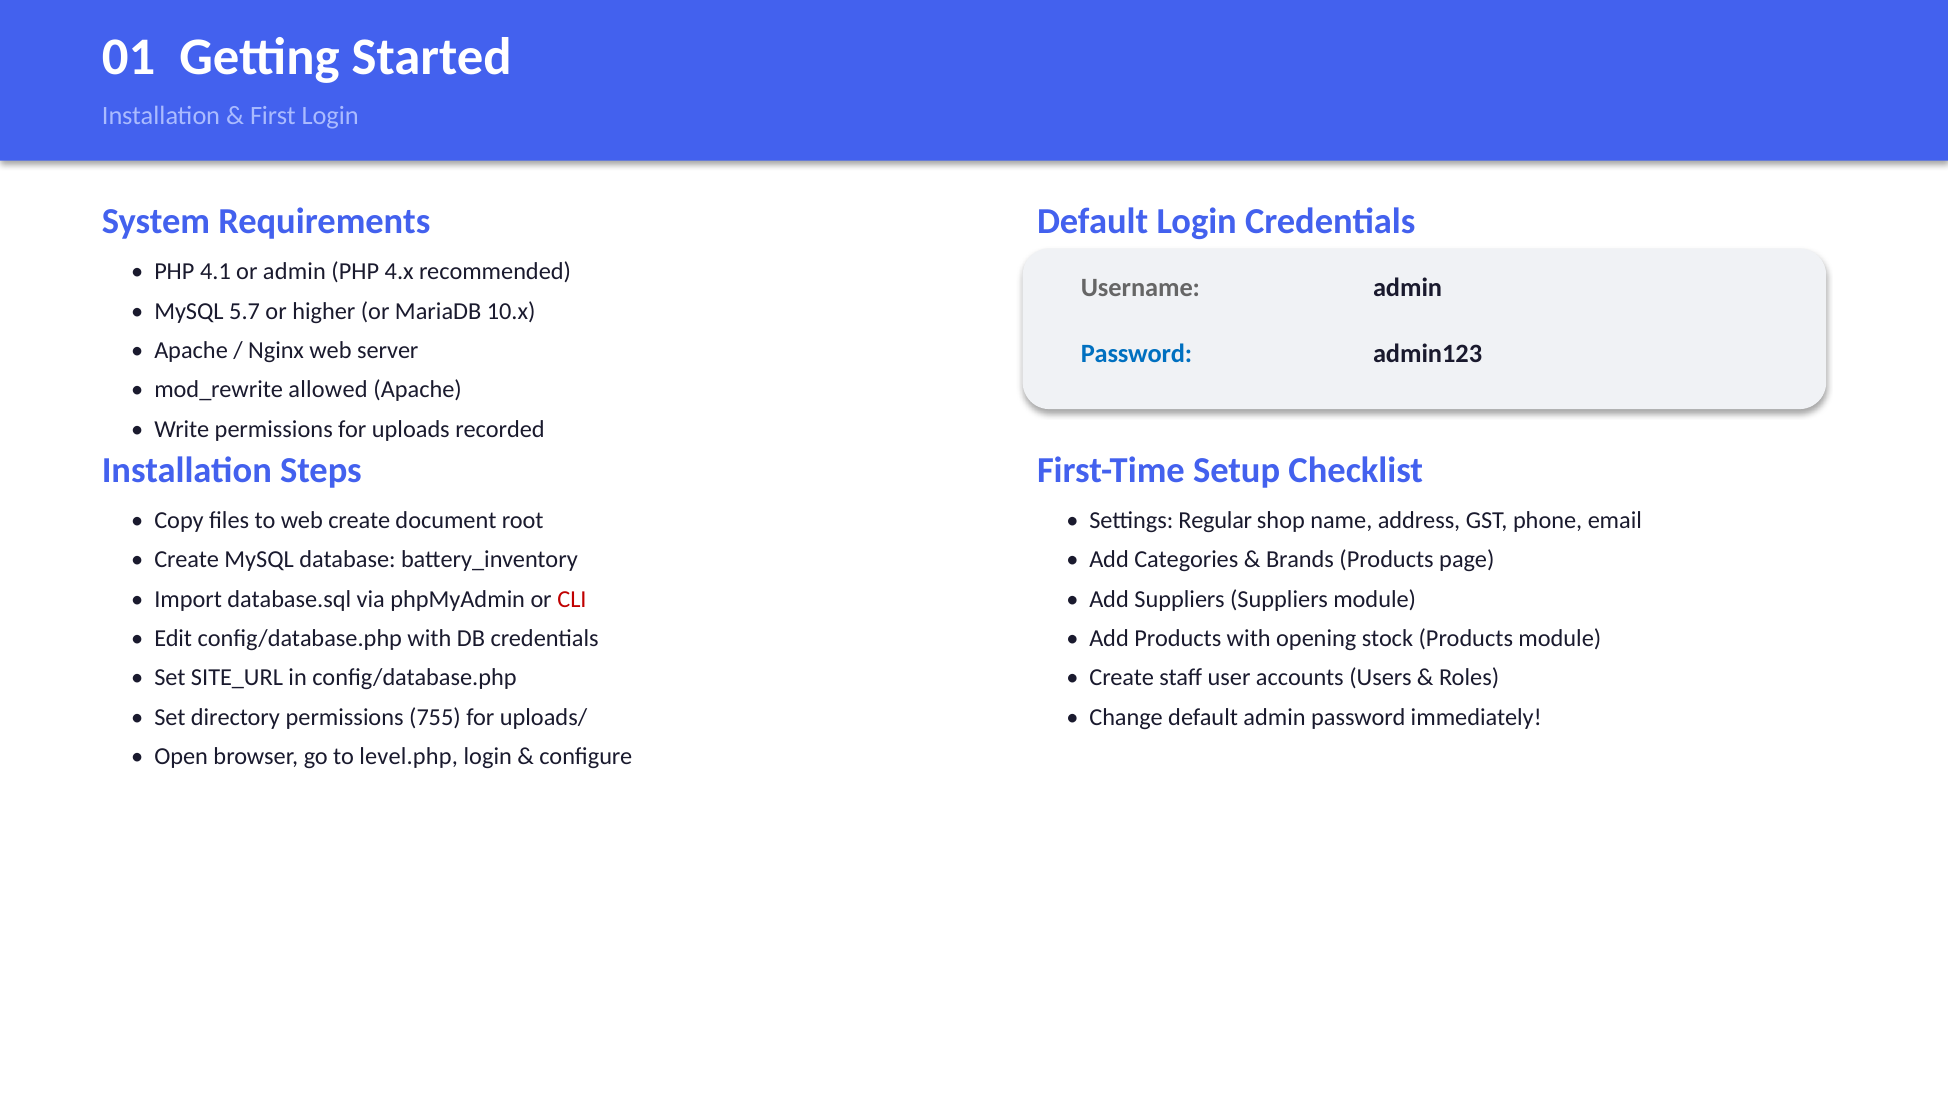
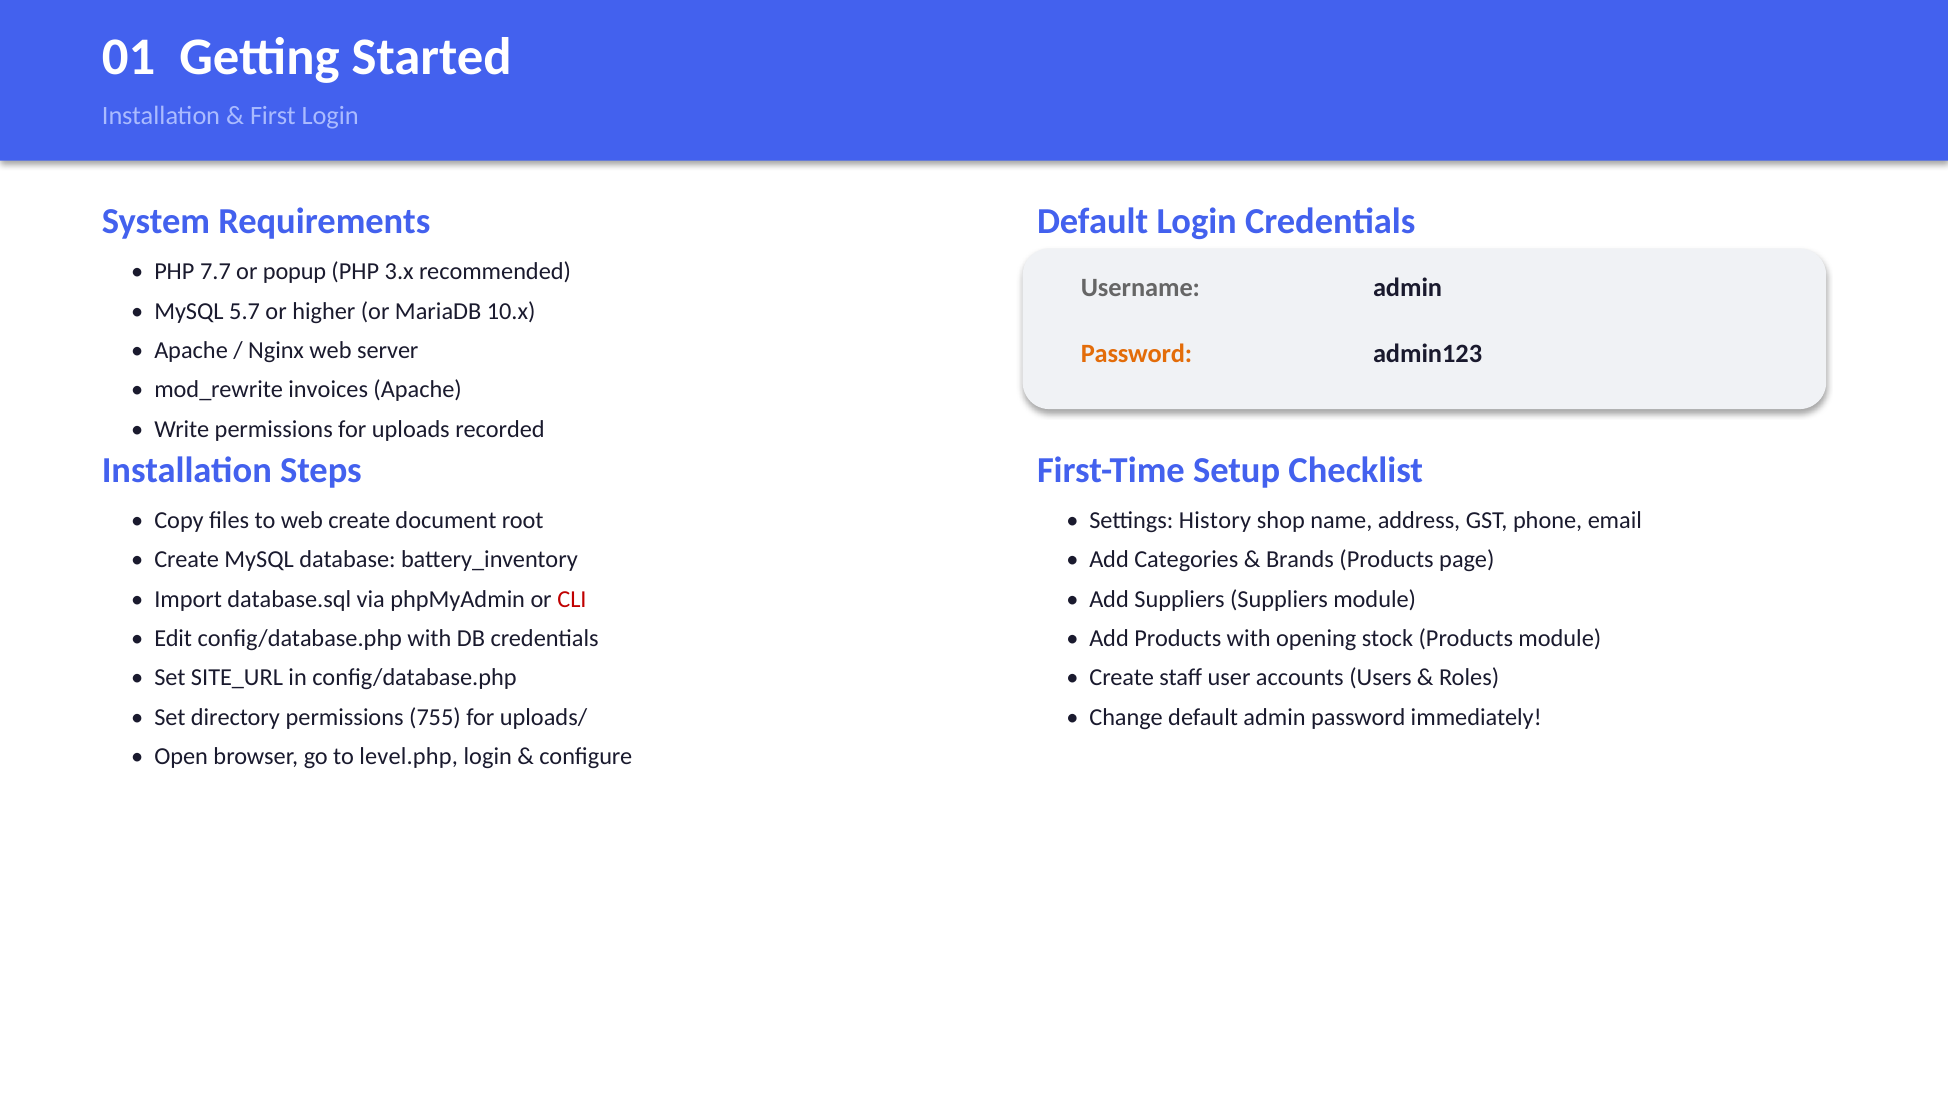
4.1: 4.1 -> 7.7
or admin: admin -> popup
4.x: 4.x -> 3.x
Password at (1136, 354) colour: blue -> orange
allowed: allowed -> invoices
Regular: Regular -> History
